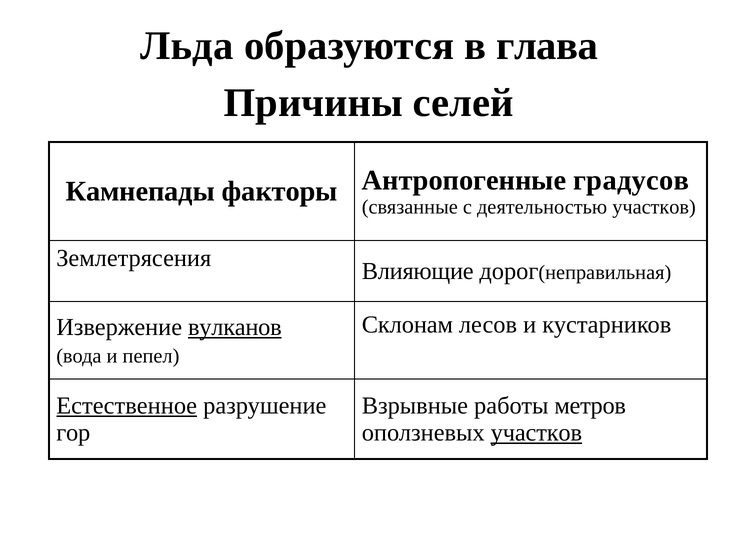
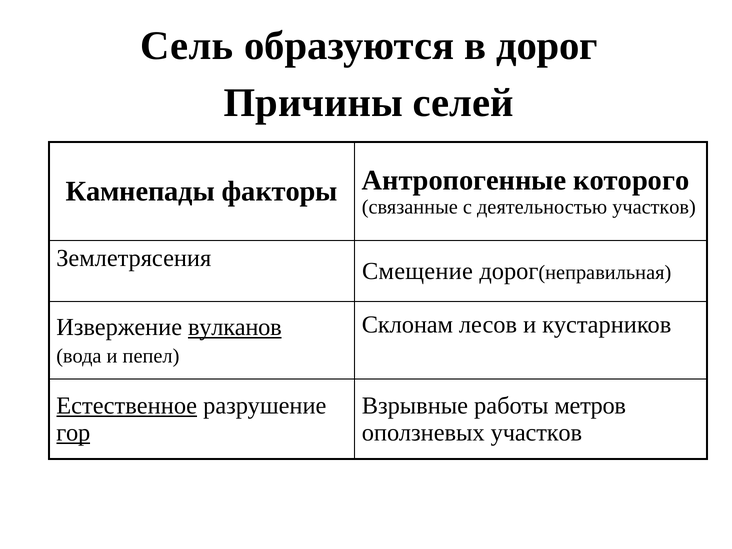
Льда: Льда -> Сель
в глава: глава -> дорог
градусов: градусов -> которого
Влияющие: Влияющие -> Смещение
гор underline: none -> present
участков at (536, 433) underline: present -> none
